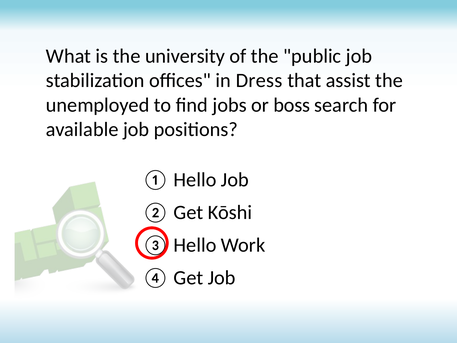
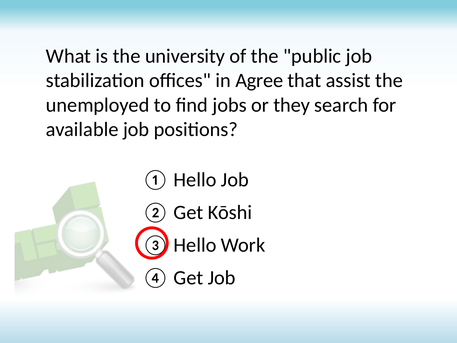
Dress: Dress -> Agree
boss: boss -> they
